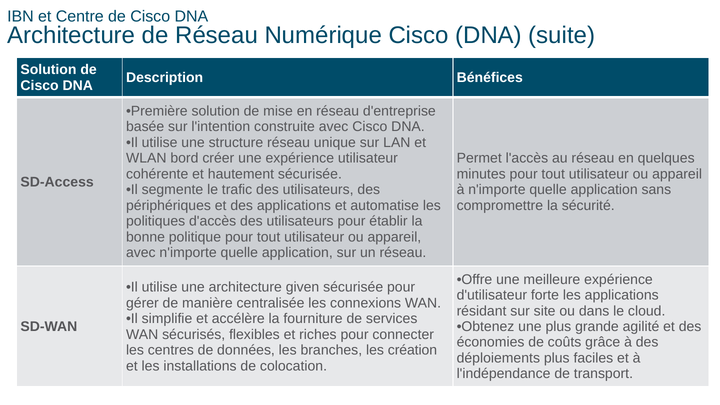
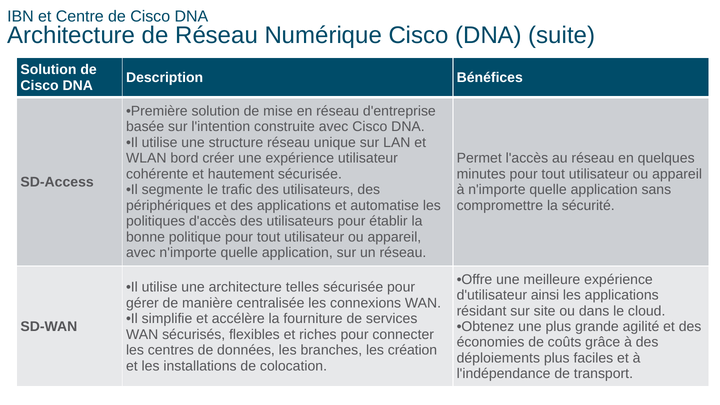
given: given -> telles
forte: forte -> ainsi
